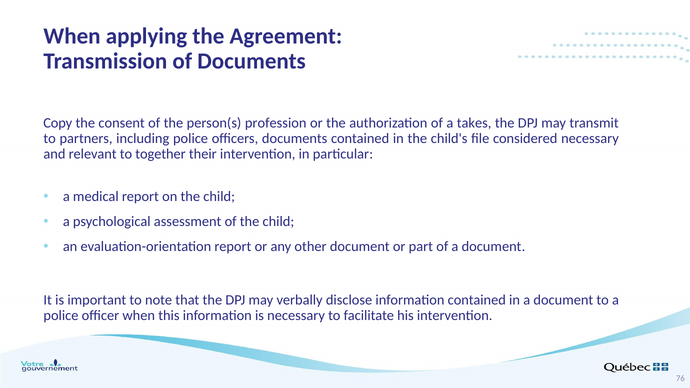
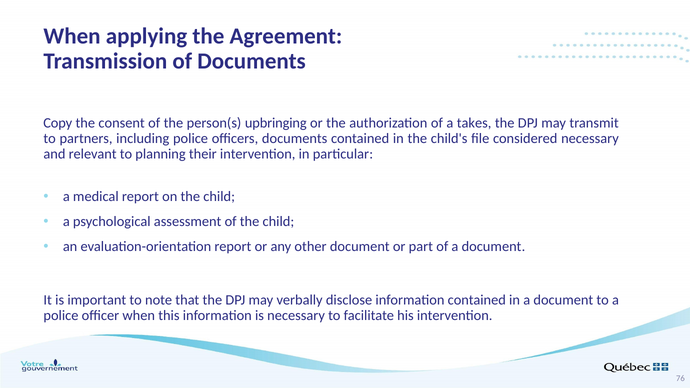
profession: profession -> upbringing
together: together -> planning
